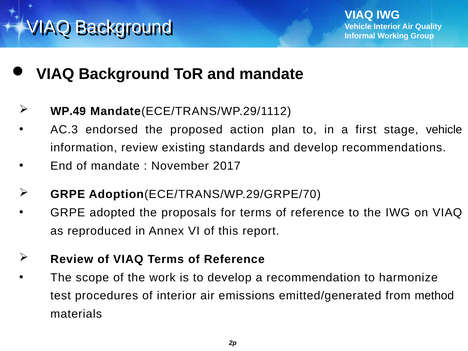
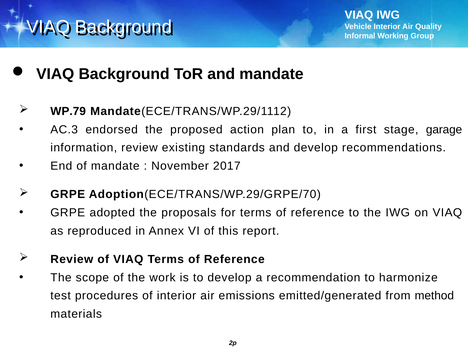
WP.49: WP.49 -> WP.79
stage vehicle: vehicle -> garage
